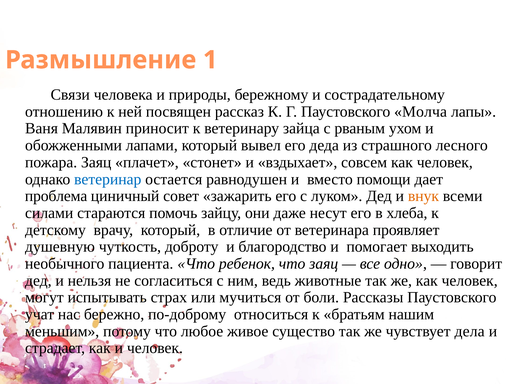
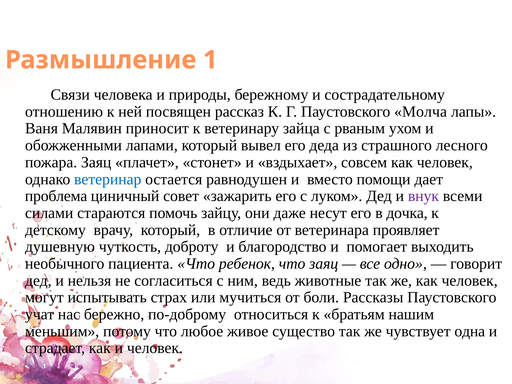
внук colour: orange -> purple
хлеба: хлеба -> дочка
дела: дела -> одна
